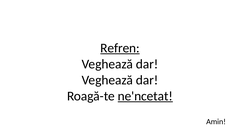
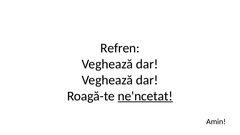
Refren underline: present -> none
